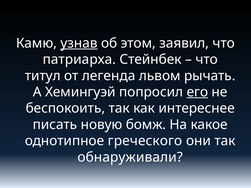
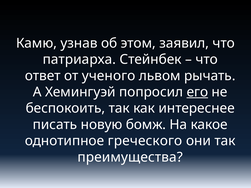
узнав underline: present -> none
титул: титул -> ответ
легенда: легенда -> ученого
обнаруживали: обнаруживали -> преимущества
